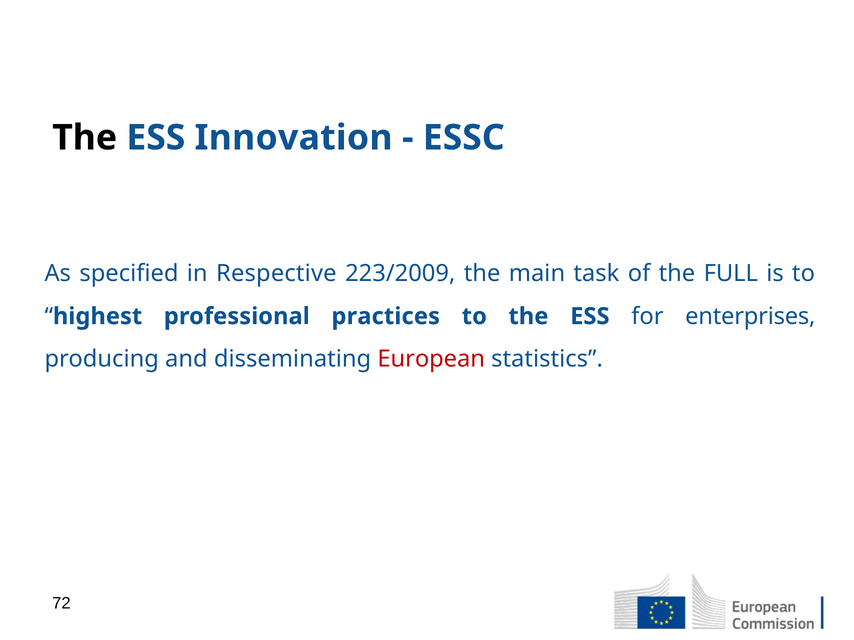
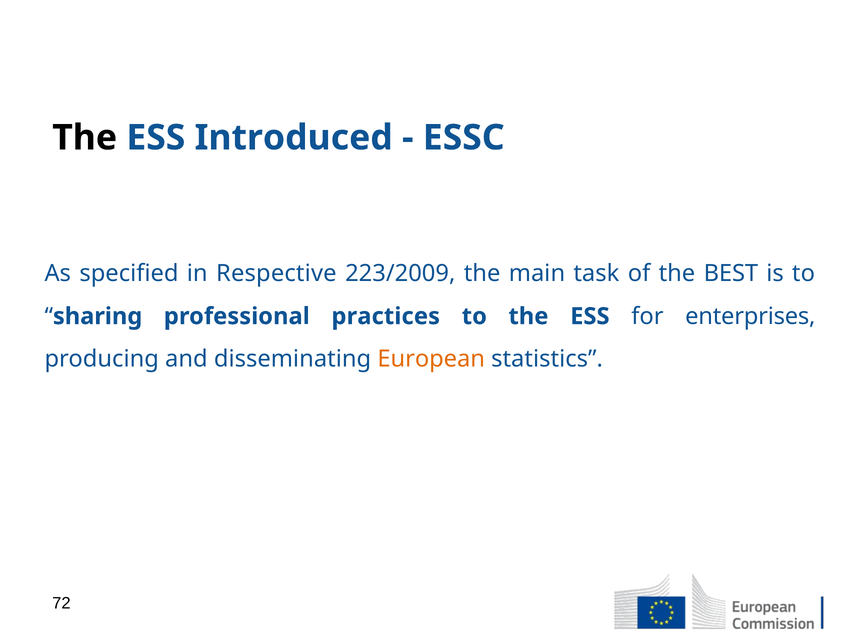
Innovation: Innovation -> Introduced
FULL: FULL -> BEST
highest: highest -> sharing
European colour: red -> orange
